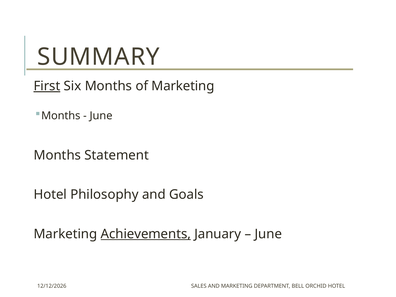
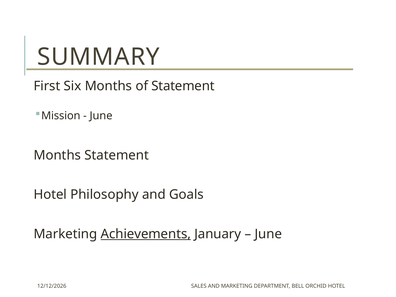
First underline: present -> none
of Marketing: Marketing -> Statement
Months at (61, 116): Months -> Mission
